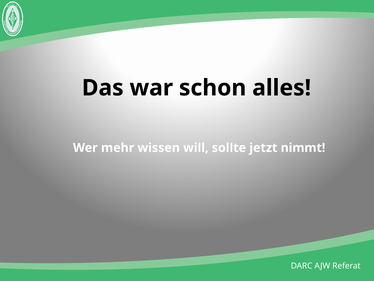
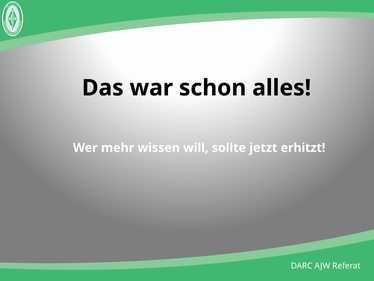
nimmt: nimmt -> erhitzt
